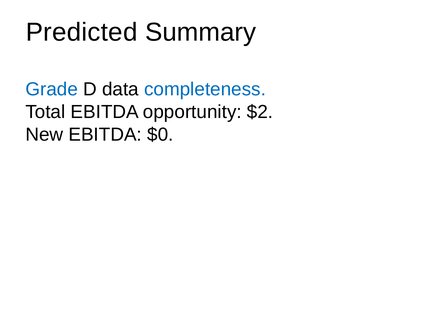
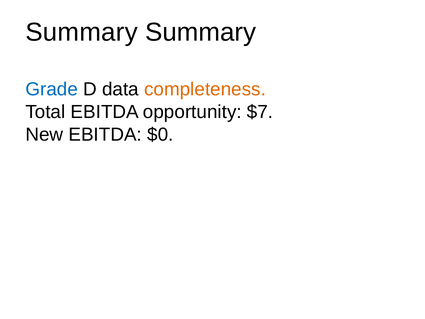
Predicted at (82, 32): Predicted -> Summary
completeness colour: blue -> orange
$2: $2 -> $7
